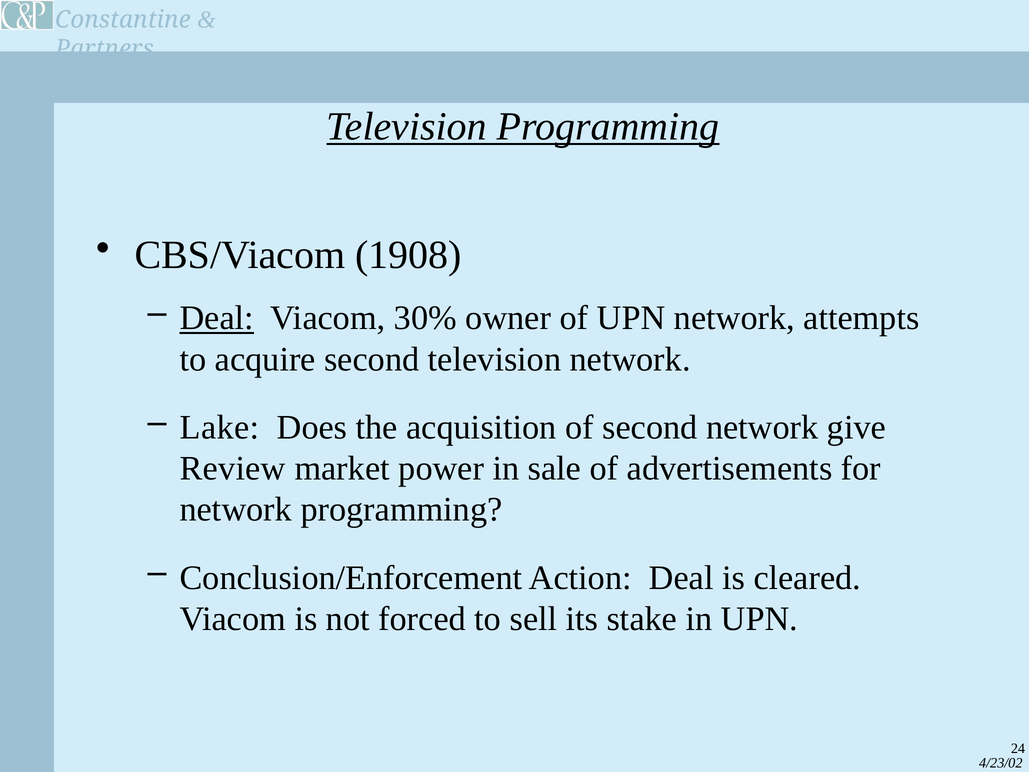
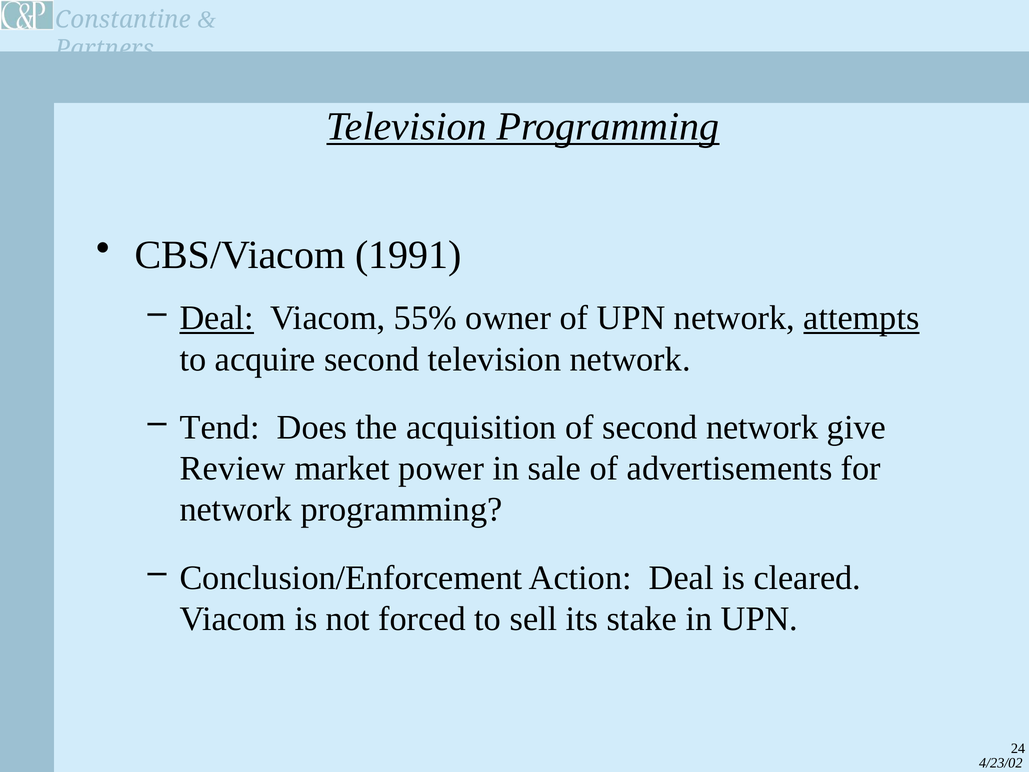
1908: 1908 -> 1991
30%: 30% -> 55%
attempts underline: none -> present
Lake: Lake -> Tend
